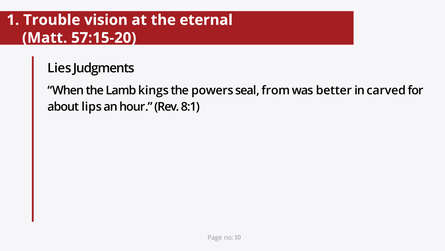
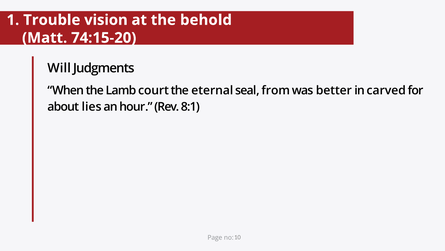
eternal: eternal -> behold
57:15-20: 57:15-20 -> 74:15-20
Lies: Lies -> Will
kings: kings -> court
powers: powers -> eternal
lips: lips -> lies
